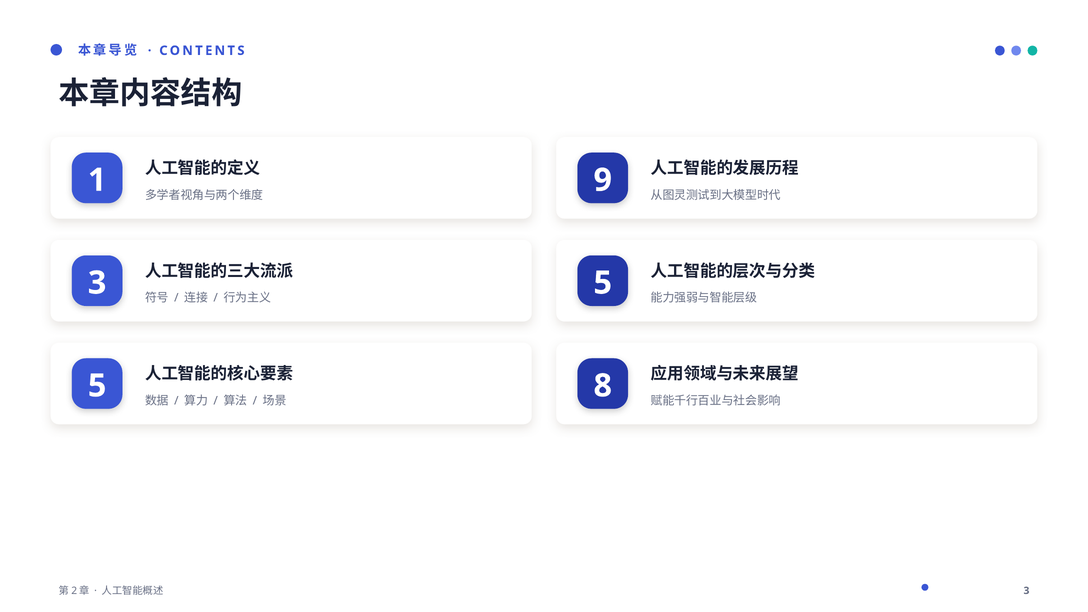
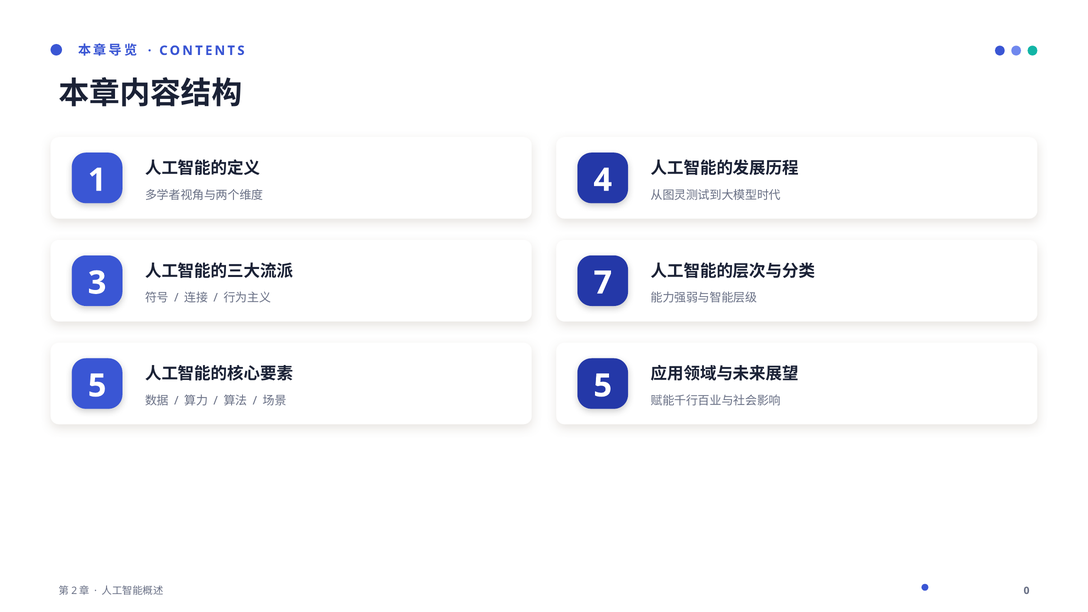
9: 9 -> 4
5 at (603, 283): 5 -> 7
8 at (603, 386): 8 -> 5
3 at (1027, 591): 3 -> 0
